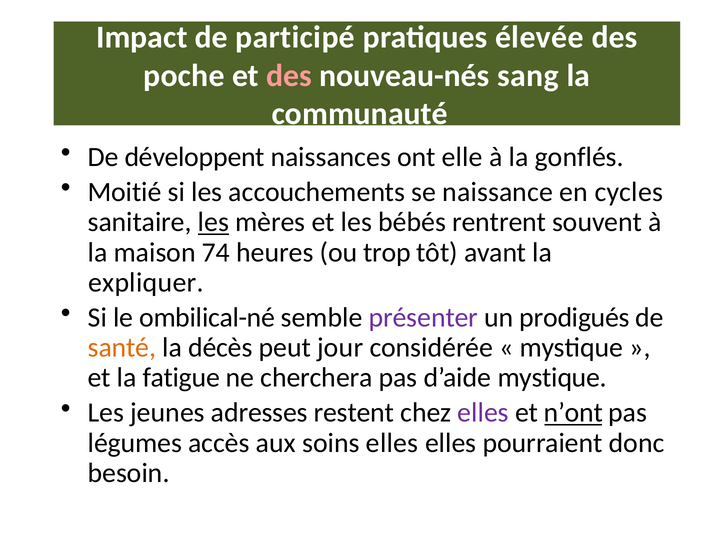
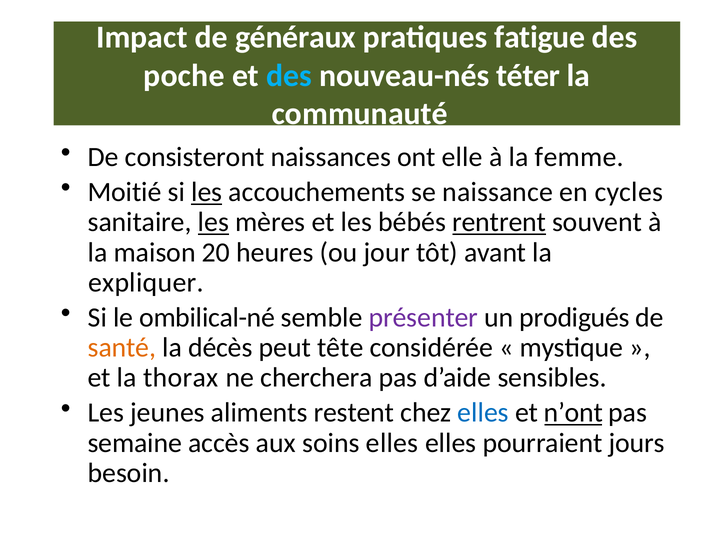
participé: participé -> généraux
élevée: élevée -> fatigue
des at (289, 76) colour: pink -> light blue
sang: sang -> téter
développent: développent -> consisteront
gonflés: gonflés -> femme
les at (207, 192) underline: none -> present
rentrent underline: none -> present
74: 74 -> 20
trop: trop -> jour
jour: jour -> tête
fatigue: fatigue -> thorax
d’aide mystique: mystique -> sensibles
adresses: adresses -> aliments
elles at (483, 413) colour: purple -> blue
légumes: légumes -> semaine
donc: donc -> jours
